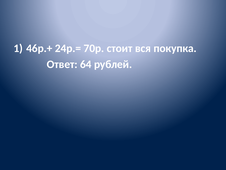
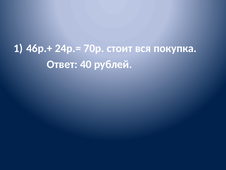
64: 64 -> 40
